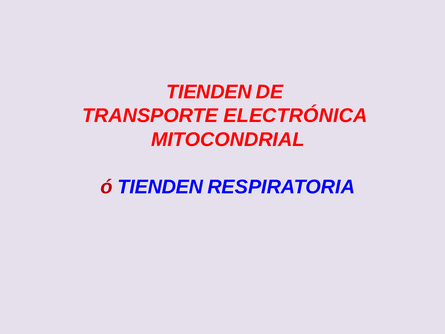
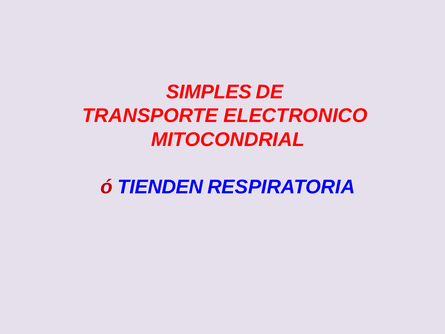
TIENDEN at (209, 92): TIENDEN -> SIMPLES
ELECTRÓNICA: ELECTRÓNICA -> ELECTRONICO
